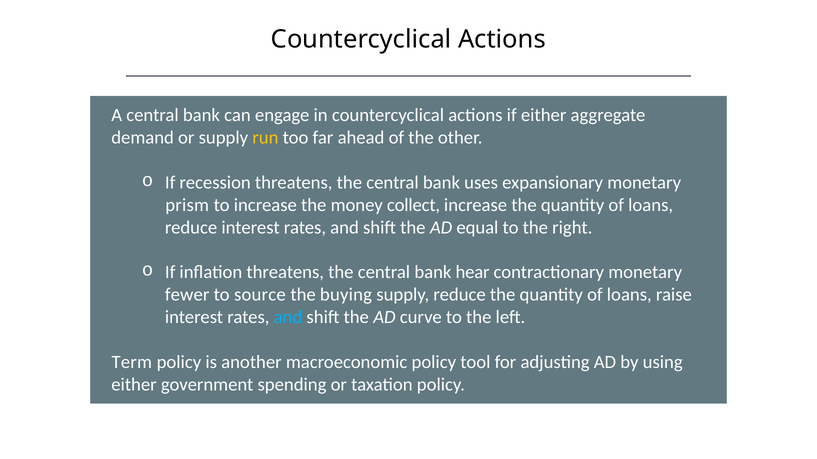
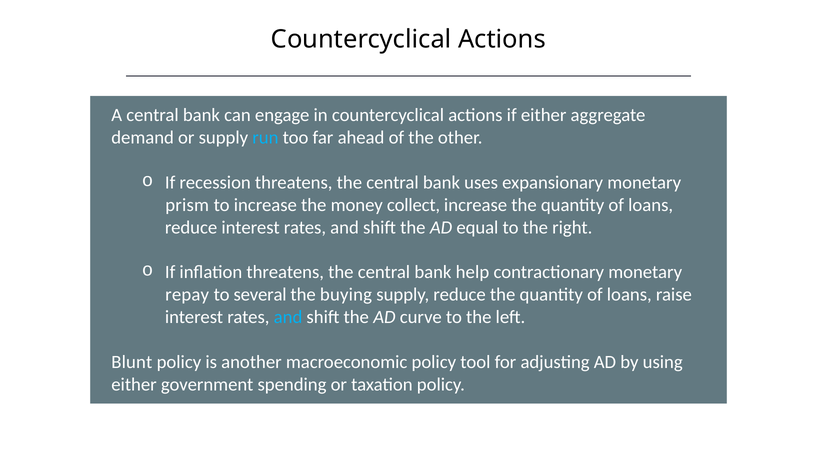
run colour: yellow -> light blue
hear: hear -> help
fewer: fewer -> repay
source: source -> several
Term: Term -> Blunt
